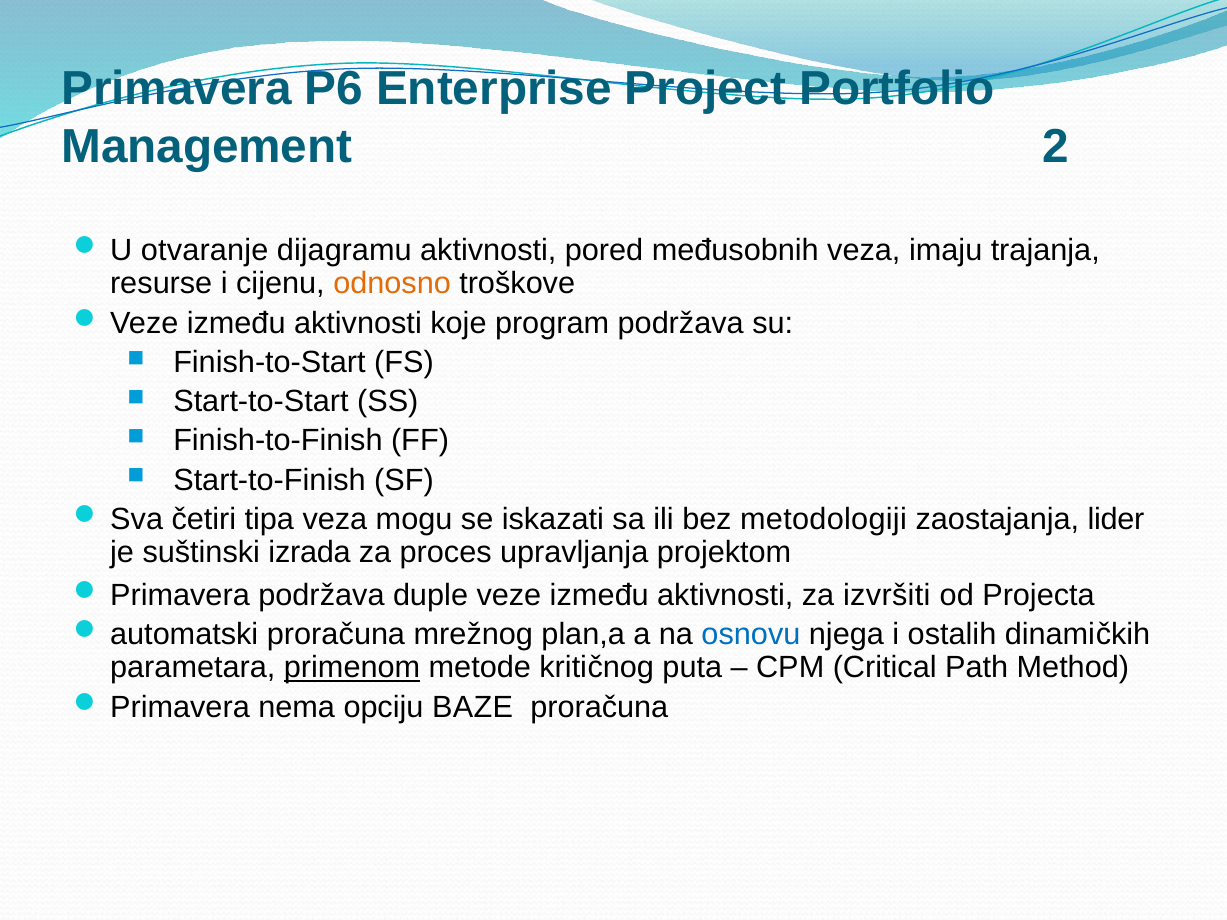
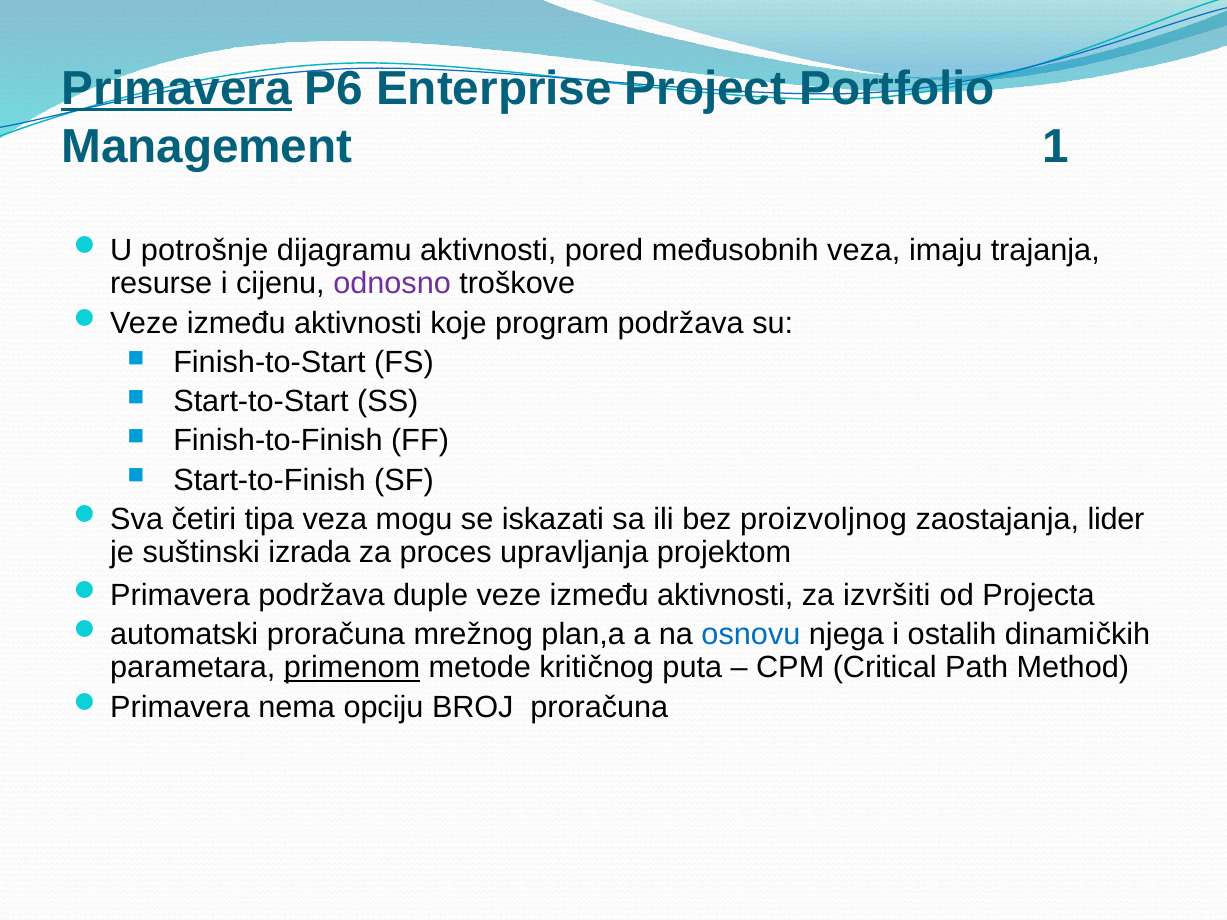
Primavera at (177, 89) underline: none -> present
2: 2 -> 1
otvaranje: otvaranje -> potrošnje
odnosno colour: orange -> purple
metodologiji: metodologiji -> proizvoljnog
BAZE: BAZE -> BROJ
